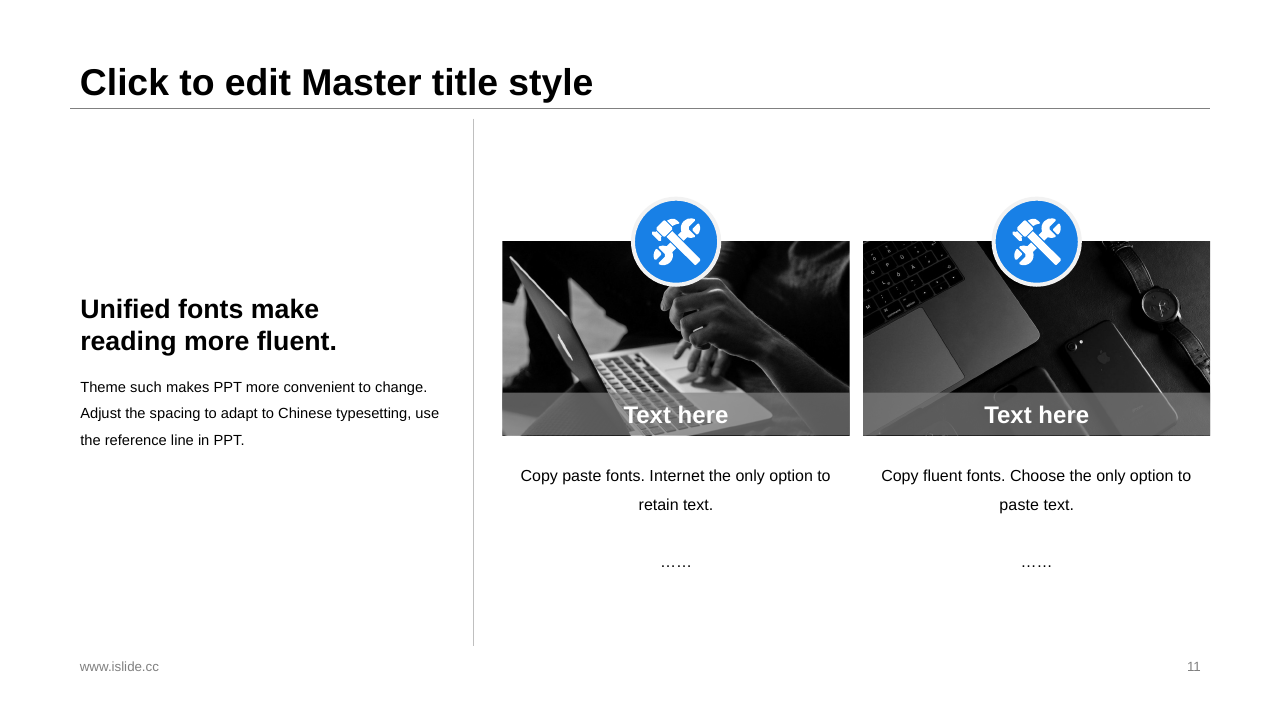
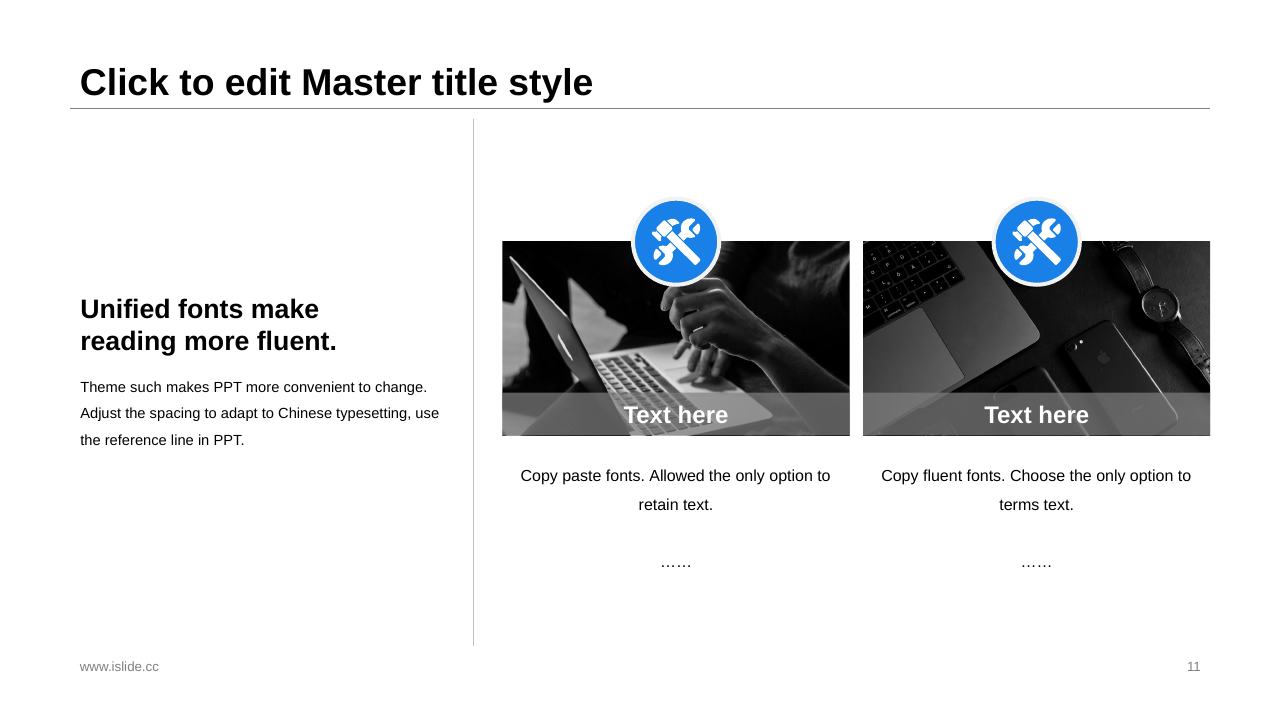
Internet: Internet -> Allowed
paste at (1019, 505): paste -> terms
